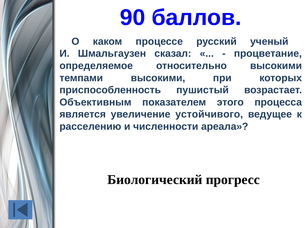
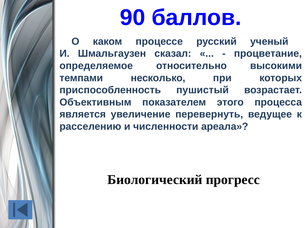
темпами высокими: высокими -> несколько
устойчивого: устойчивого -> перевернуть
